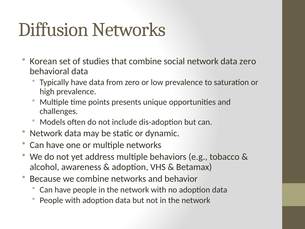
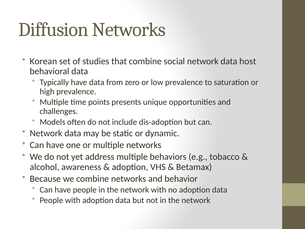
data zero: zero -> host
